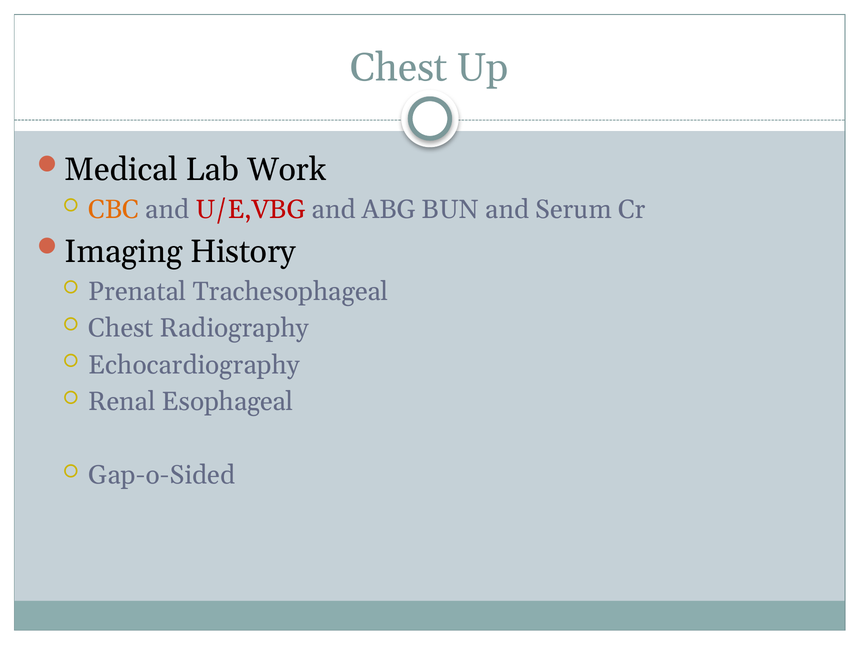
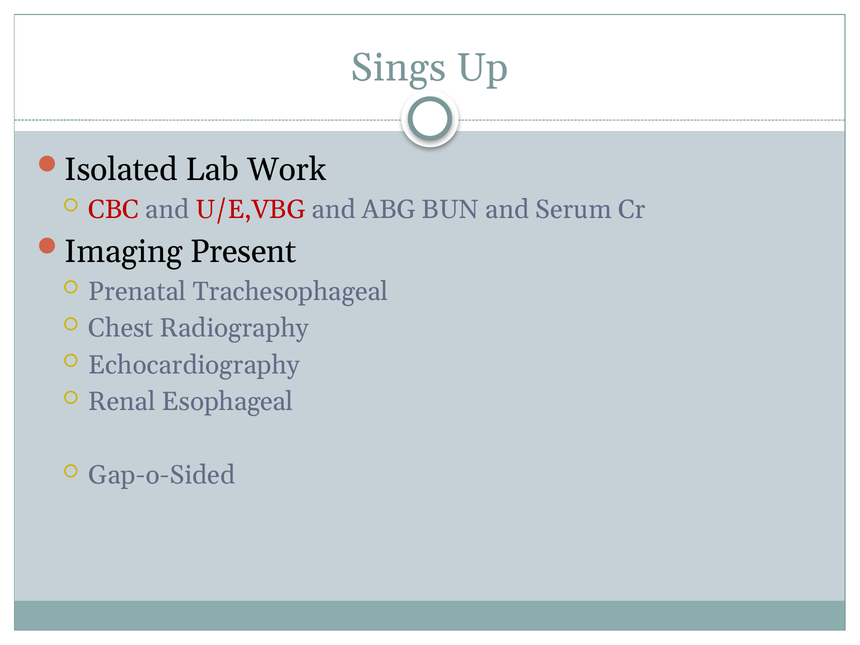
Chest at (399, 68): Chest -> Sings
Medical: Medical -> Isolated
CBC colour: orange -> red
History: History -> Present
